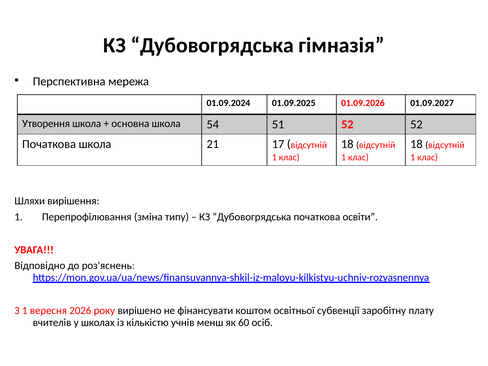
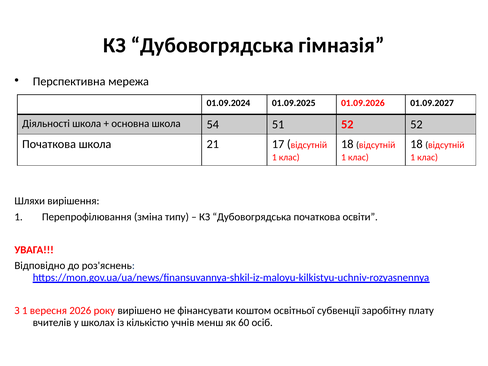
Утворення: Утворення -> Діяльності
